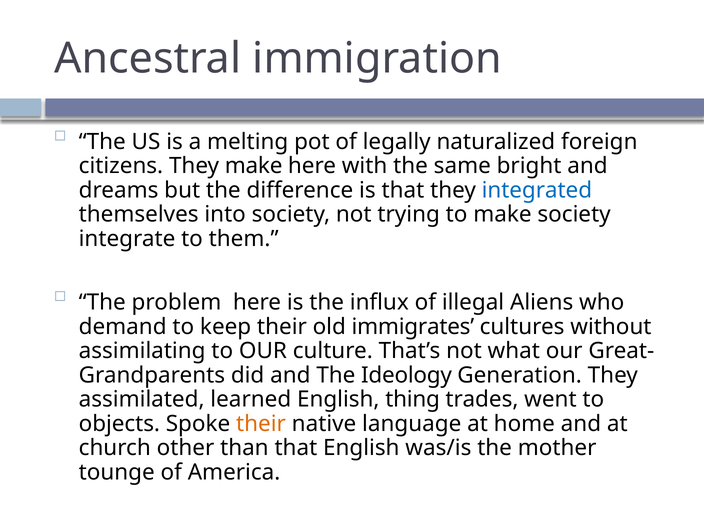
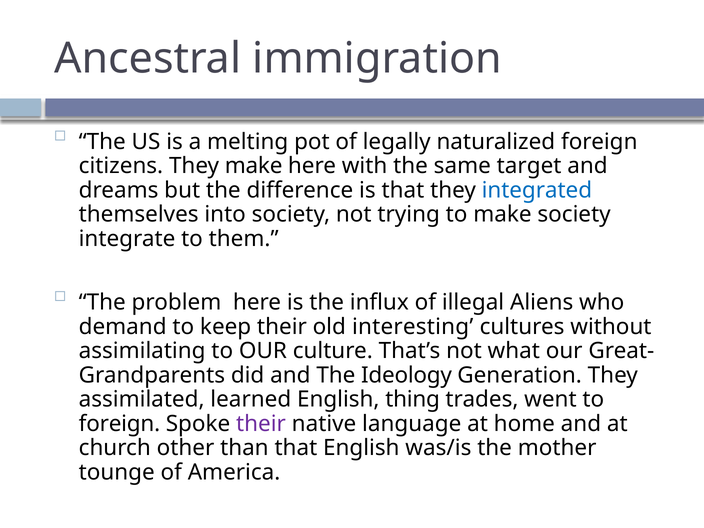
bright: bright -> target
immigrates: immigrates -> interesting
objects at (119, 424): objects -> foreign
their at (261, 424) colour: orange -> purple
